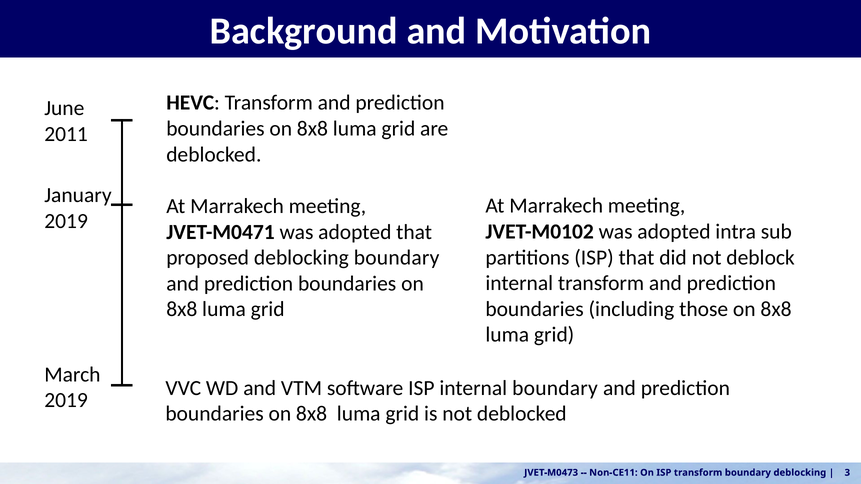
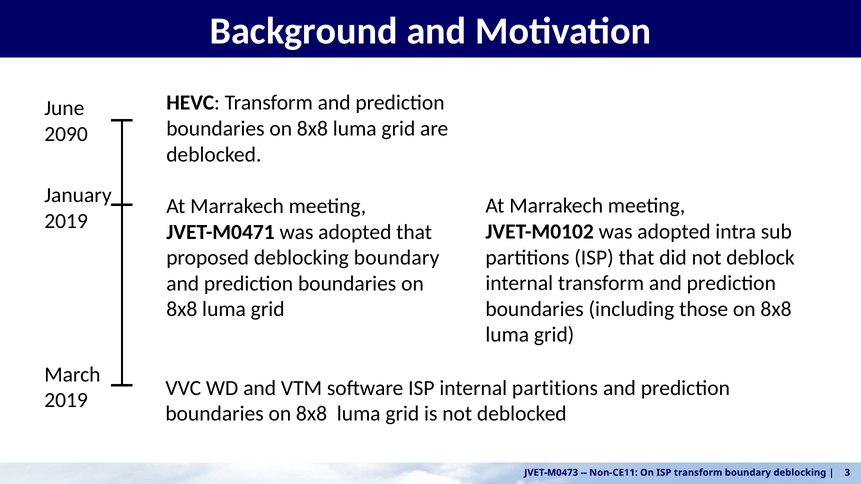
2011: 2011 -> 2090
internal boundary: boundary -> partitions
